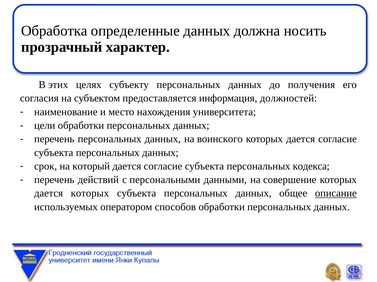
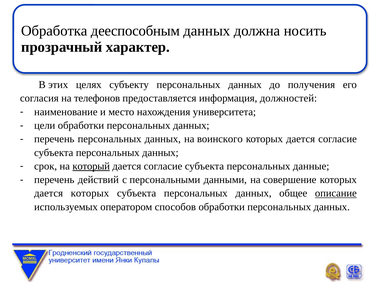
определенные: определенные -> дееспособным
субъектом: субъектом -> телефонов
который underline: none -> present
кодекса: кодекса -> данные
